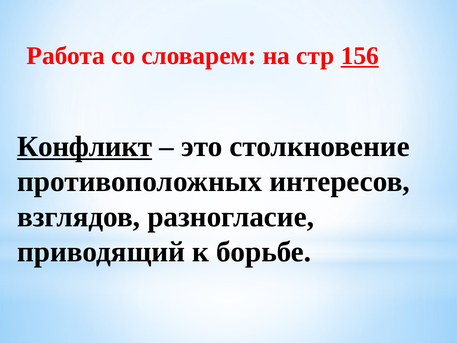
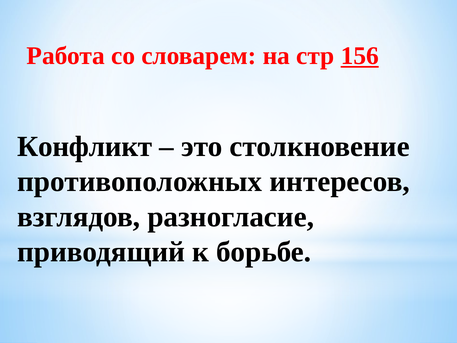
Конфликт underline: present -> none
